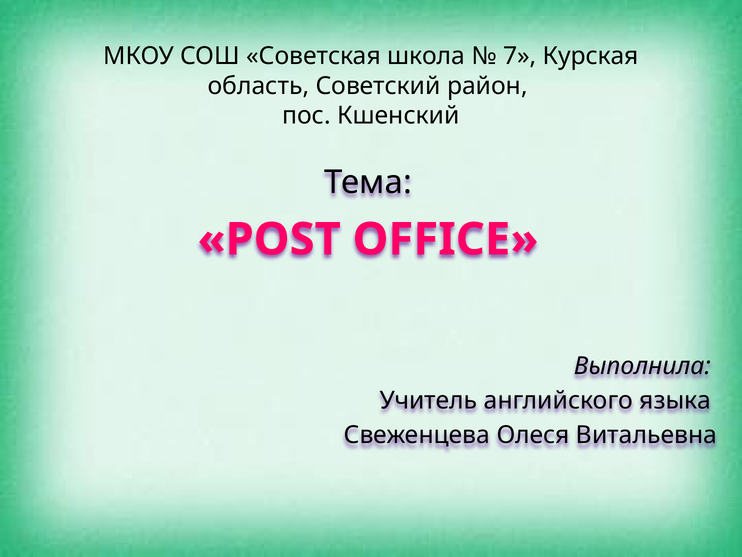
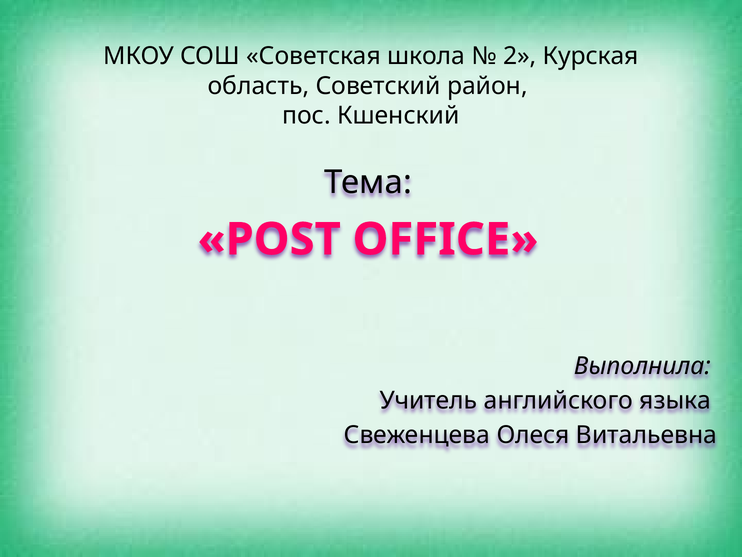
7: 7 -> 2
